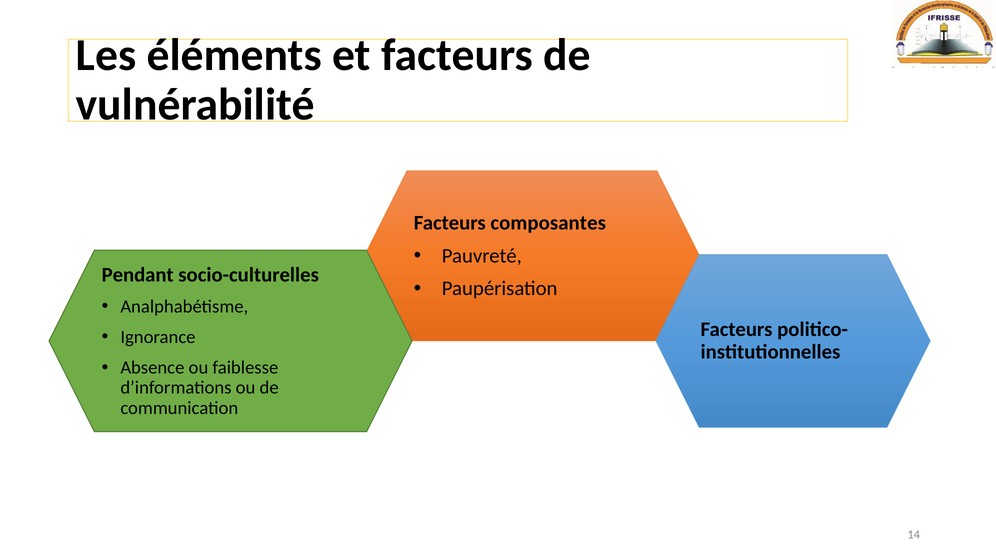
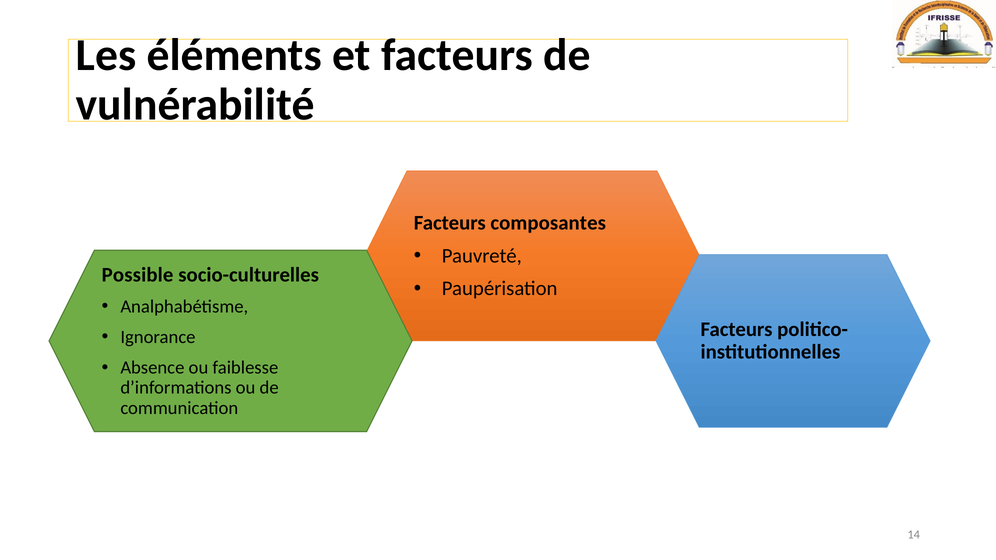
Pendant: Pendant -> Possible
